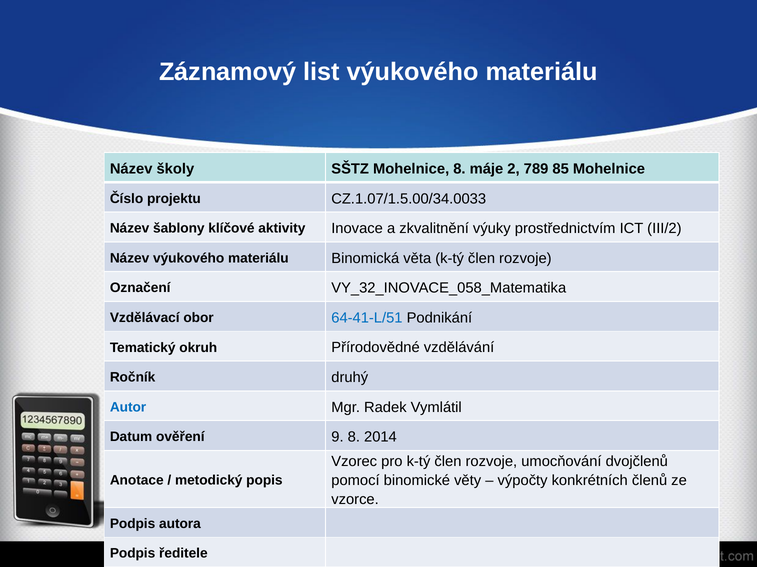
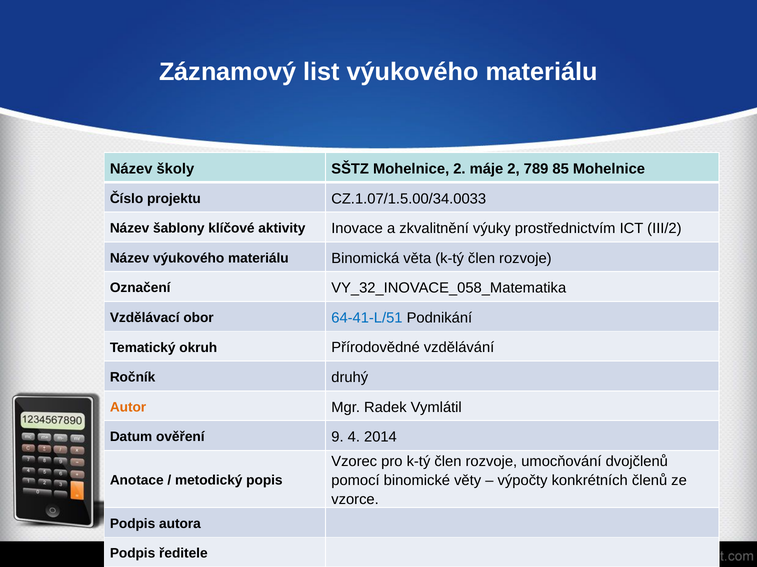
Mohelnice 8: 8 -> 2
Autor colour: blue -> orange
9 8: 8 -> 4
